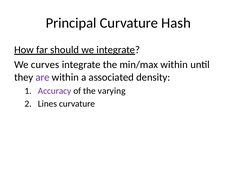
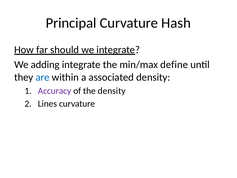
curves: curves -> adding
min/max within: within -> define
are colour: purple -> blue
the varying: varying -> density
